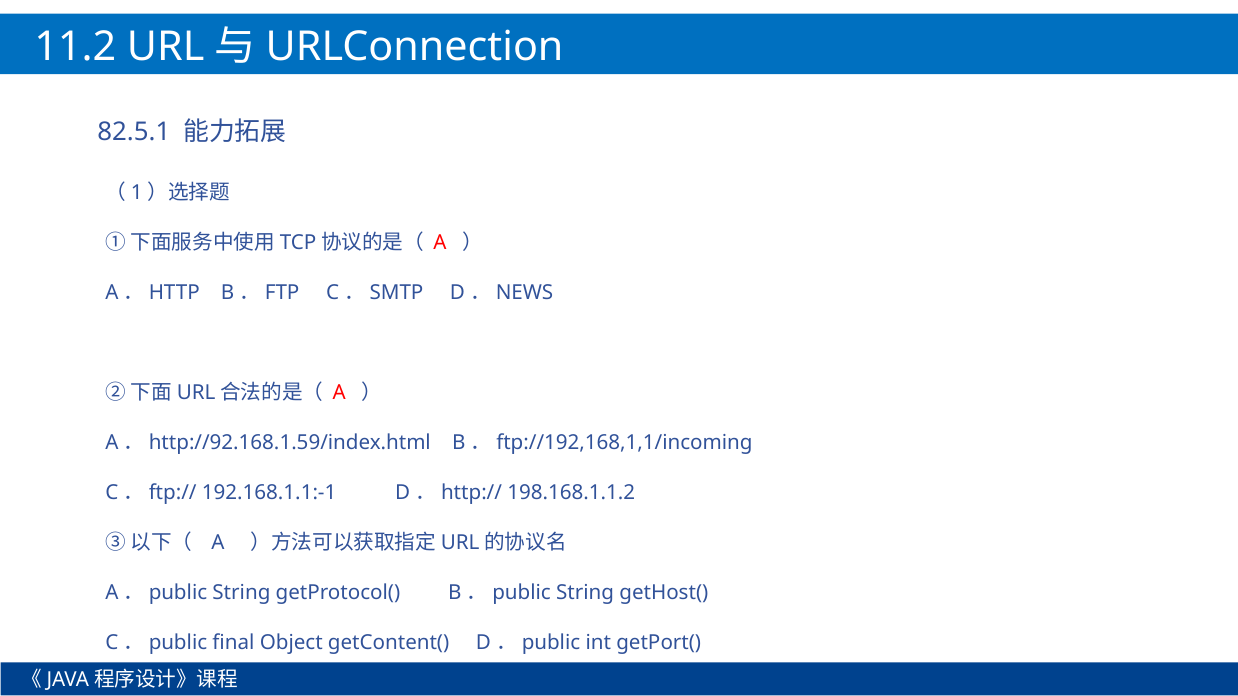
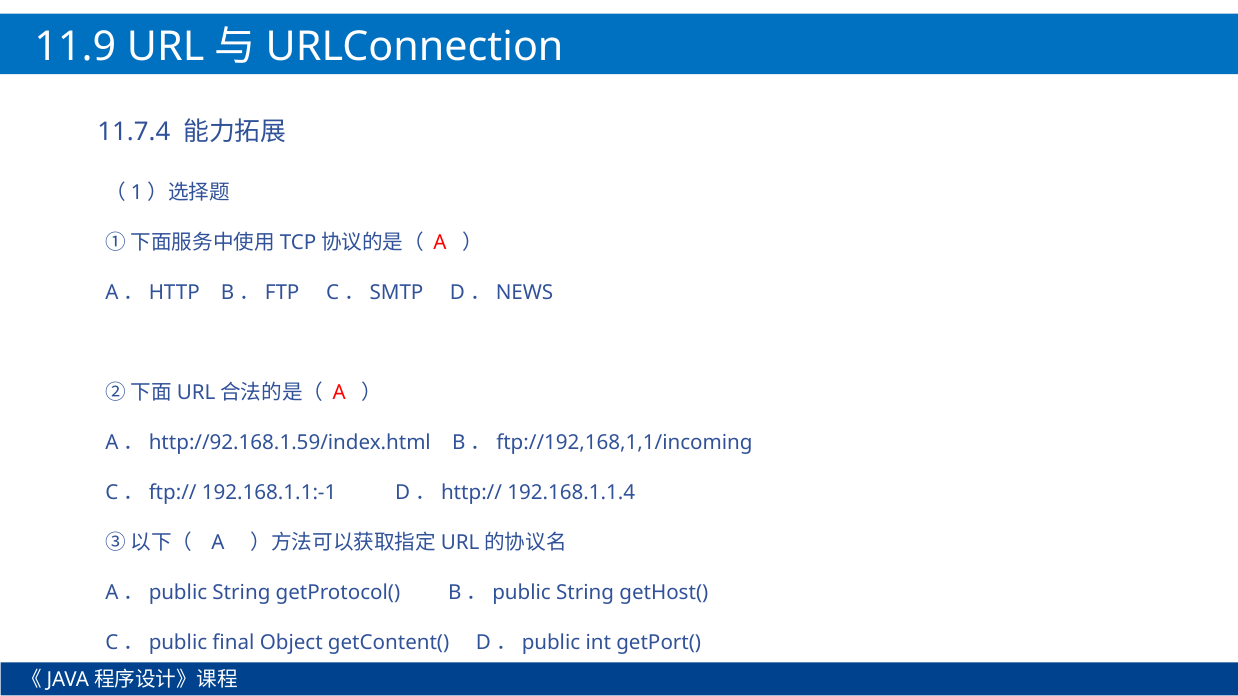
11.2: 11.2 -> 11.9
82.5.1: 82.5.1 -> 11.7.4
198.168.1.1.2: 198.168.1.1.2 -> 192.168.1.1.4
